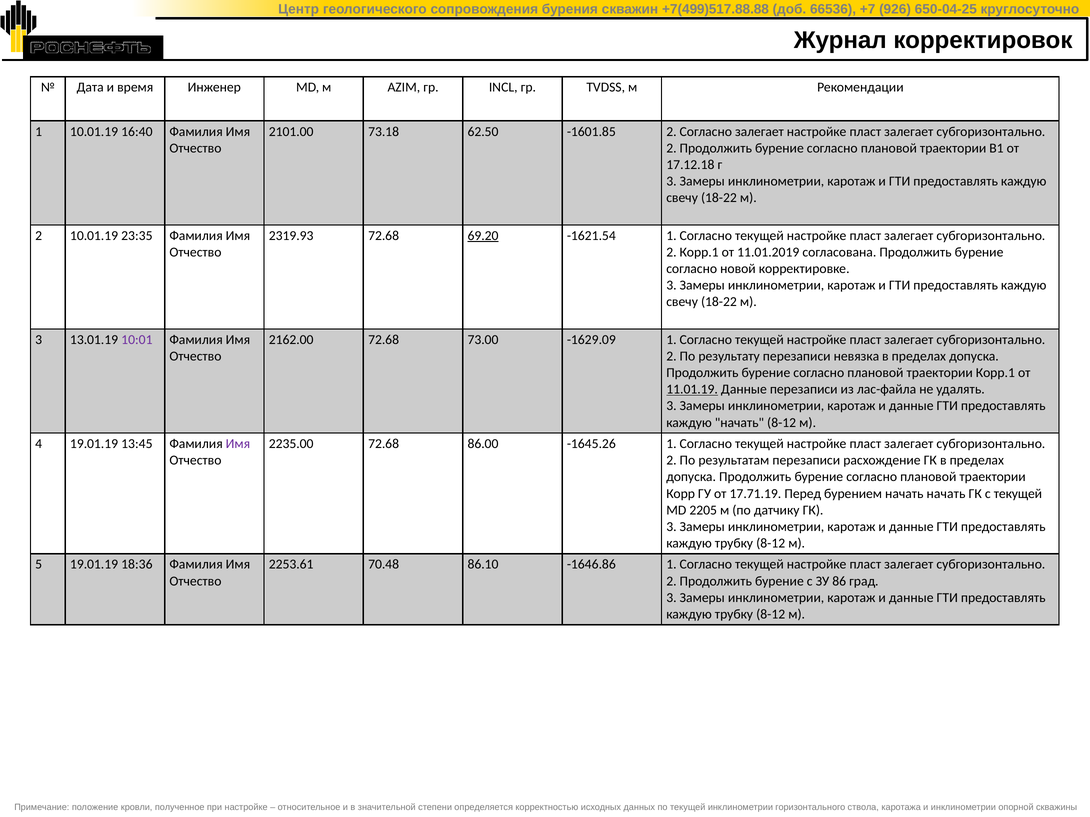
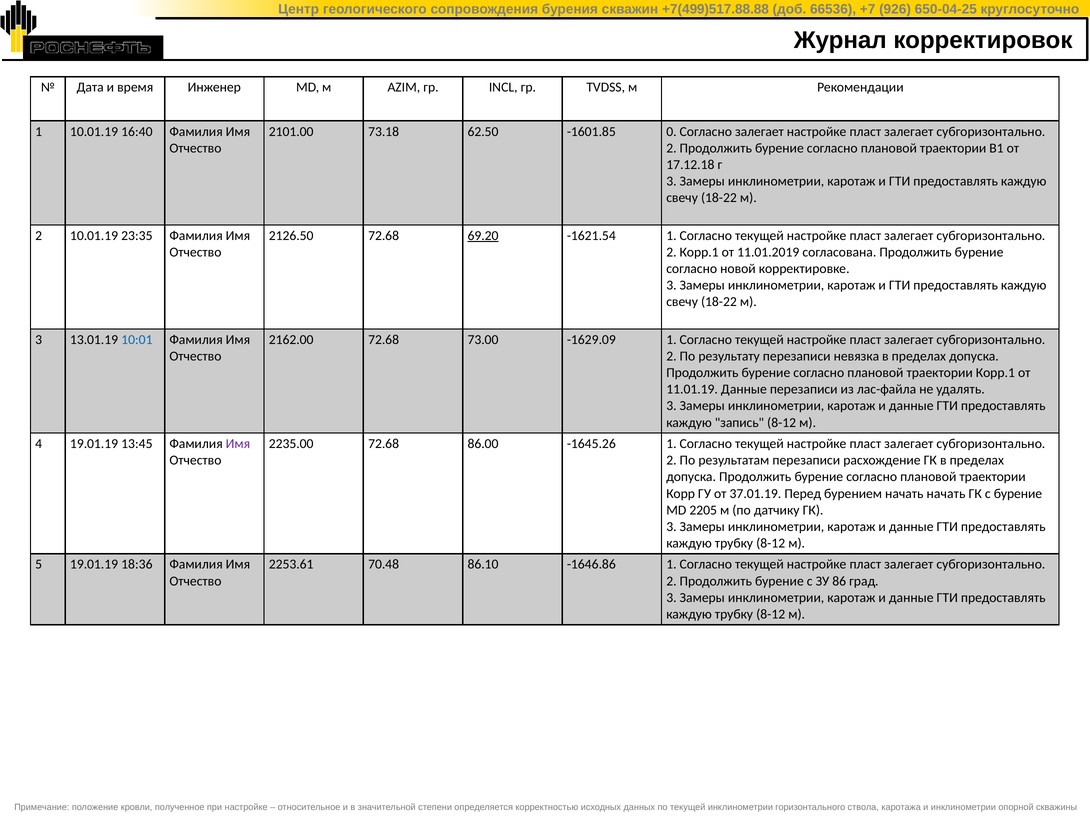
-1601.85 2: 2 -> 0
2319.93: 2319.93 -> 2126.50
10:01 colour: purple -> blue
11.01.19 underline: present -> none
каждую начать: начать -> запись
17.71.19: 17.71.19 -> 37.01.19
с текущей: текущей -> бурение
